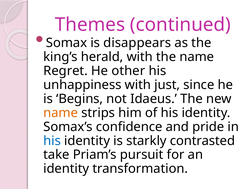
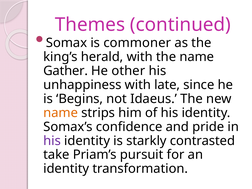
disappears: disappears -> commoner
Regret: Regret -> Gather
just: just -> late
his at (52, 141) colour: blue -> purple
